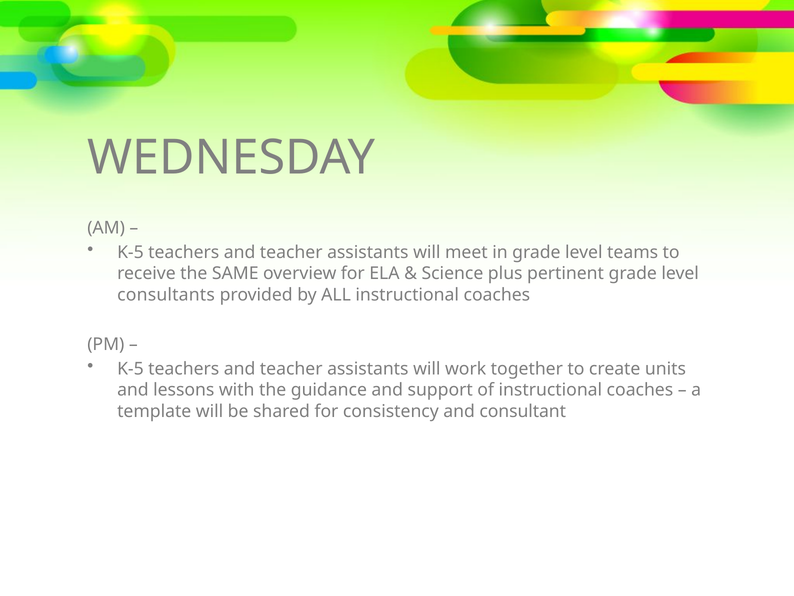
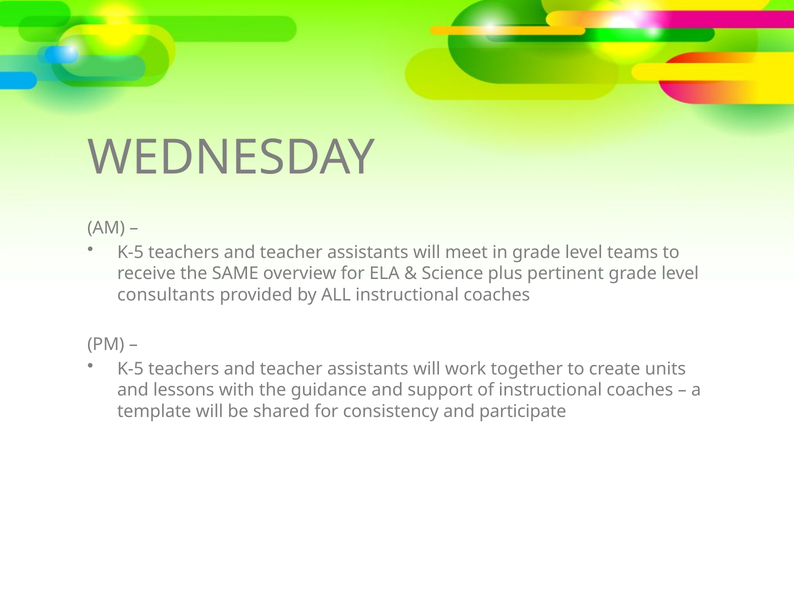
consultant: consultant -> participate
